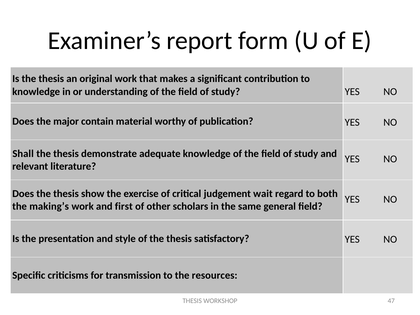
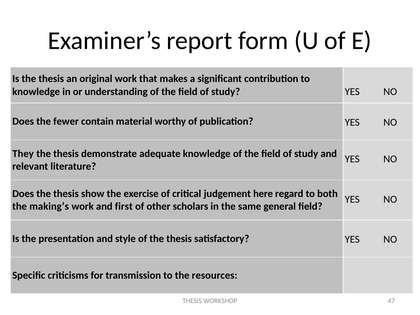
major: major -> fewer
Shall: Shall -> They
wait: wait -> here
